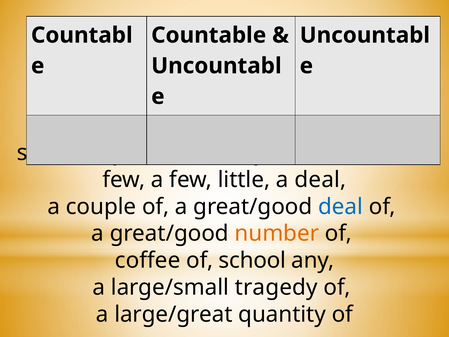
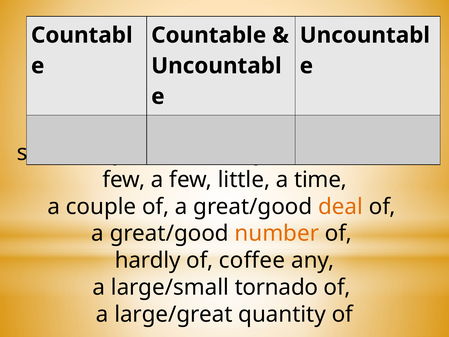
a deal: deal -> time
deal at (341, 206) colour: blue -> orange
coffee: coffee -> hardly
school: school -> coffee
tragedy: tragedy -> tornado
